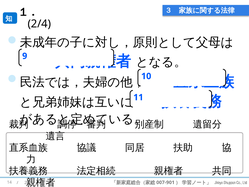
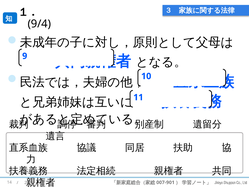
2/4: 2/4 -> 9/4
